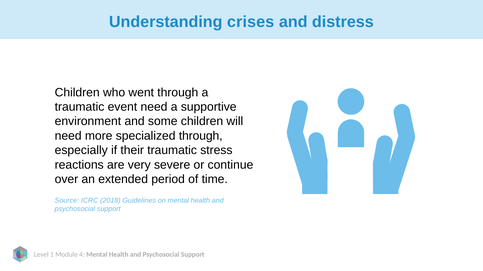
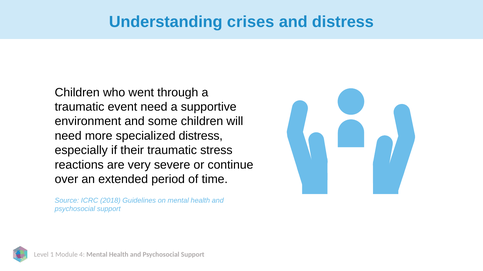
specialized through: through -> distress
